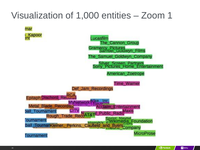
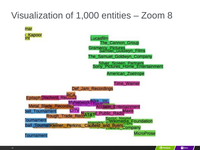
1: 1 -> 8
